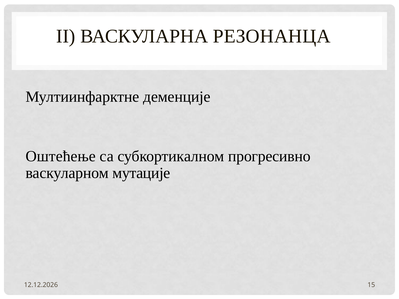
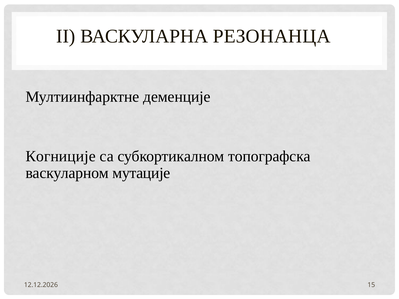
Оштећење: Оштећење -> Когниције
прогресивно: прогресивно -> топографска
